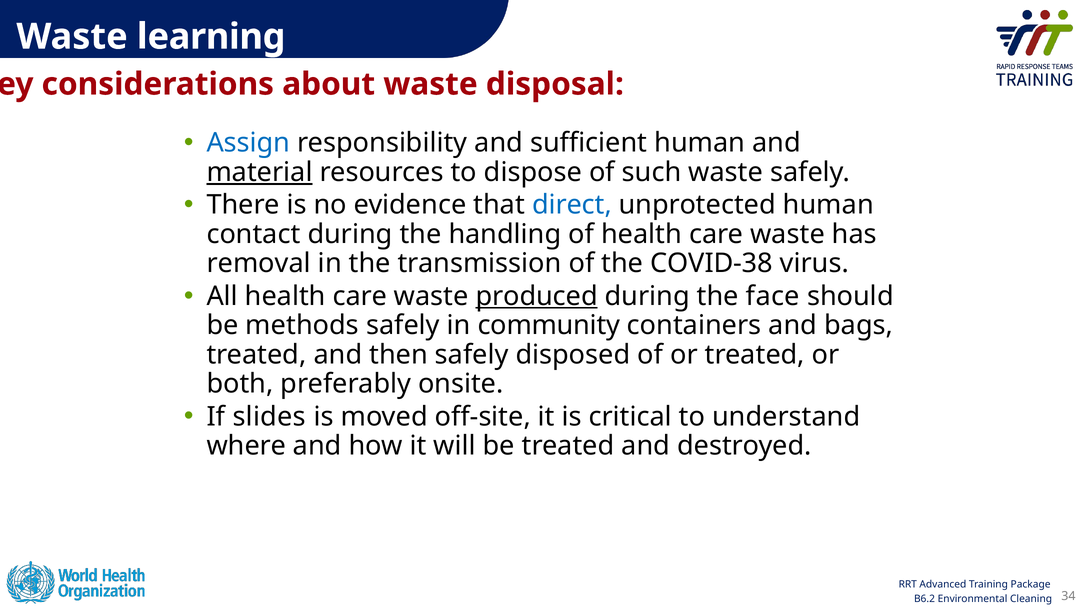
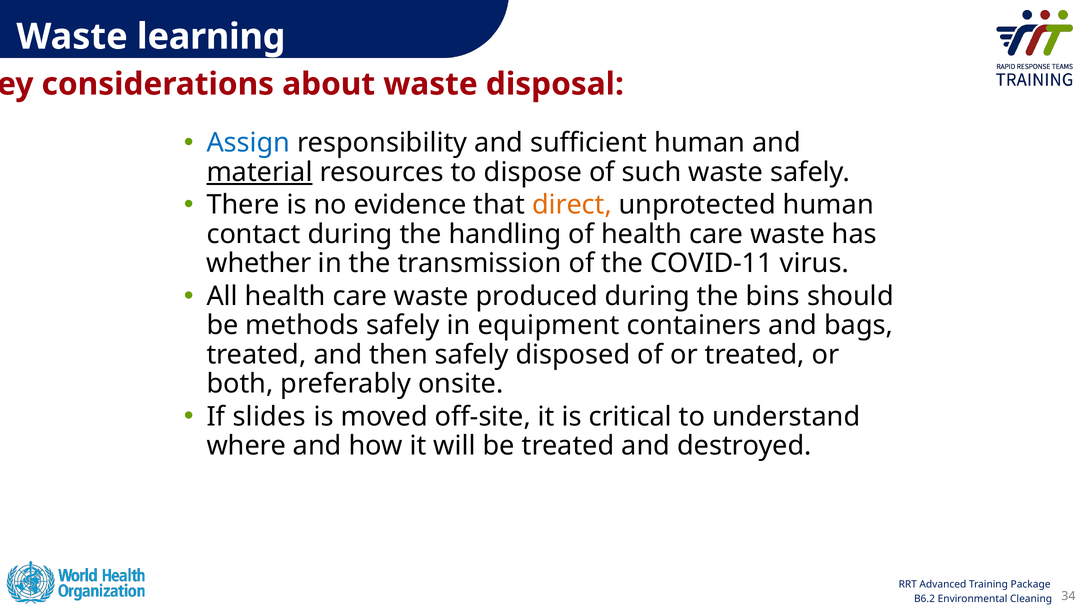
direct colour: blue -> orange
removal: removal -> whether
COVID-38: COVID-38 -> COVID-11
produced underline: present -> none
face: face -> bins
community: community -> equipment
